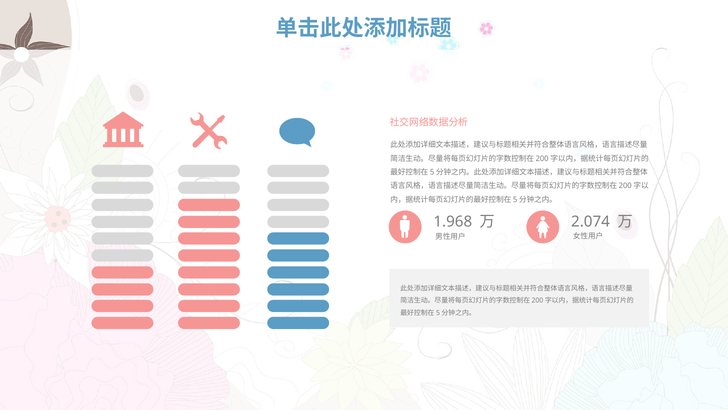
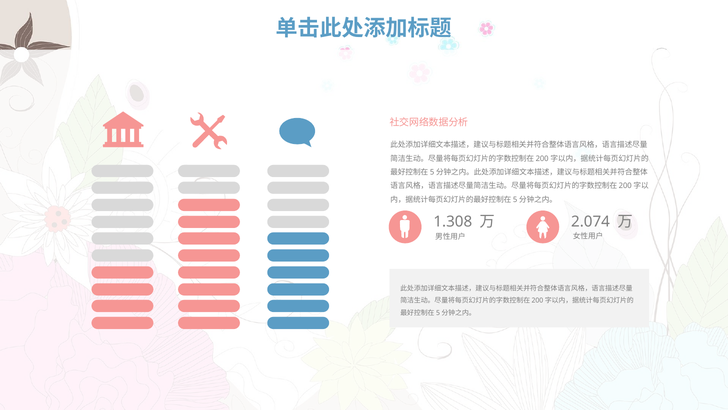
1.968: 1.968 -> 1.308
